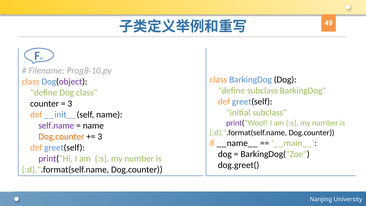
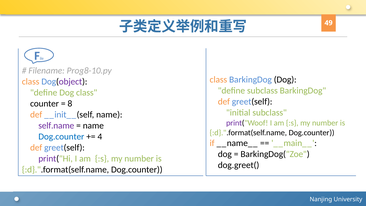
3 at (70, 104): 3 -> 8
Dog.counter at (61, 136) colour: orange -> blue
3 at (100, 136): 3 -> 4
